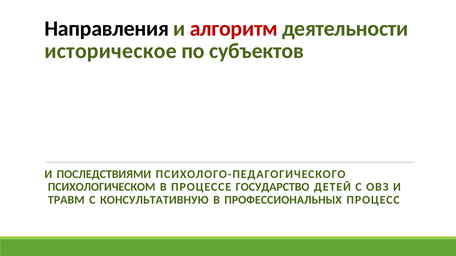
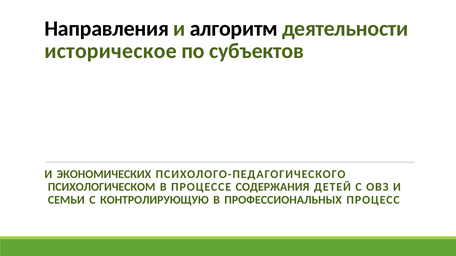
алгоритм colour: red -> black
ПОСЛЕДСТВИЯМИ: ПОСЛЕДСТВИЯМИ -> ЭКОНОМИЧЕСКИХ
ГОСУДАРСТВО: ГОСУДАРСТВО -> СОДЕРЖАНИЯ
ТРАВМ: ТРАВМ -> СЕМЬИ
КОНСУЛЬТАТИВНУЮ: КОНСУЛЬТАТИВНУЮ -> КОНТРОЛИРУЮЩУЮ
